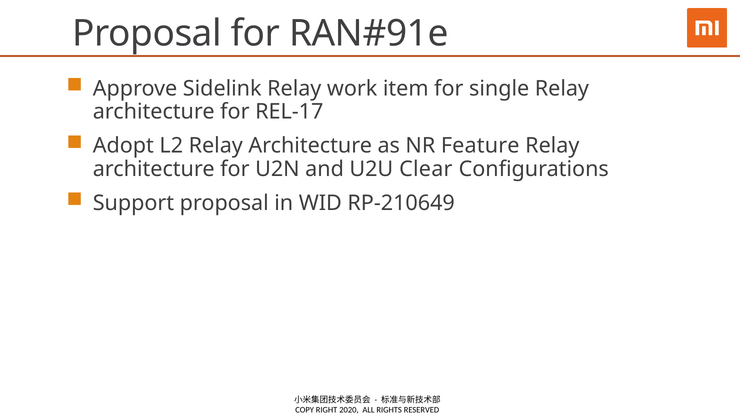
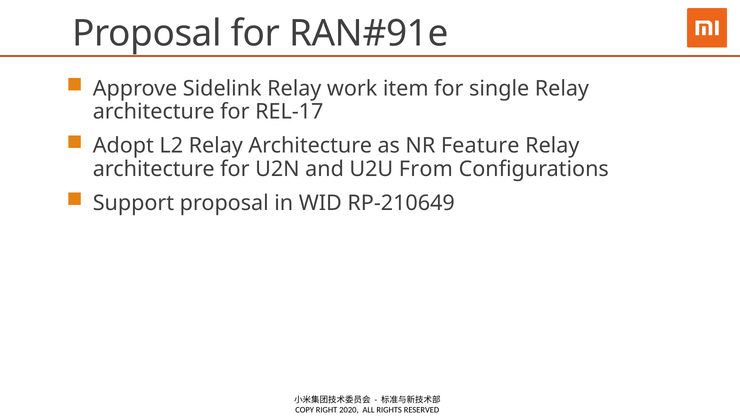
Clear: Clear -> From
